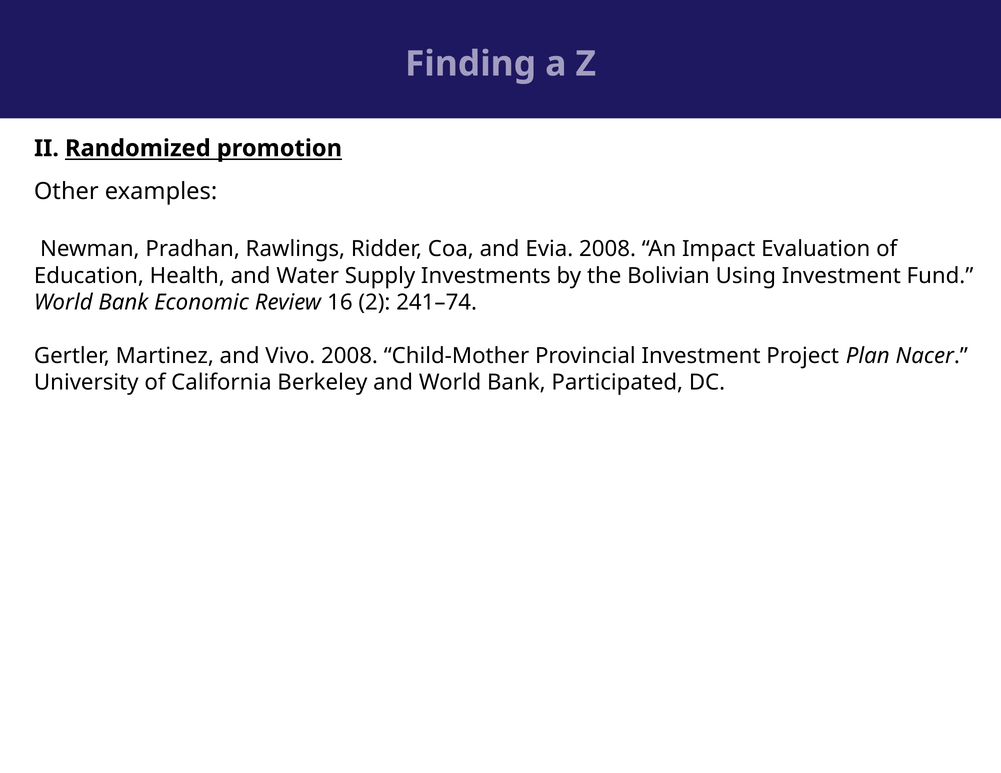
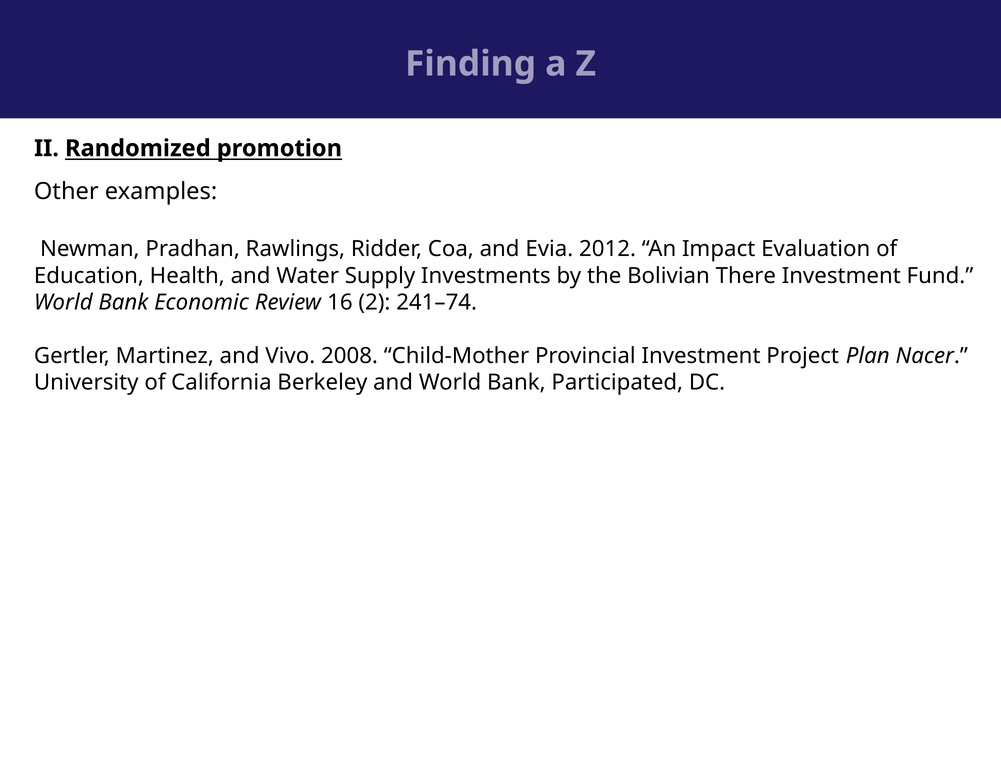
Evia 2008: 2008 -> 2012
Using: Using -> There
